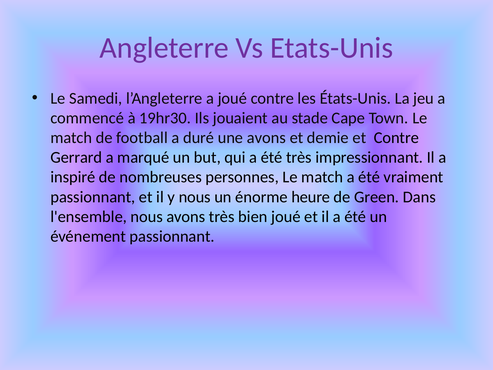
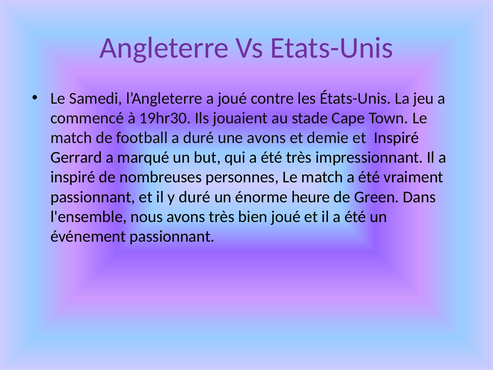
et Contre: Contre -> Inspiré
y nous: nous -> duré
